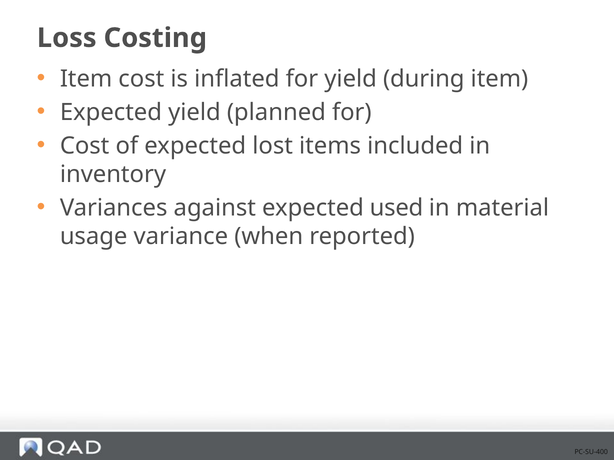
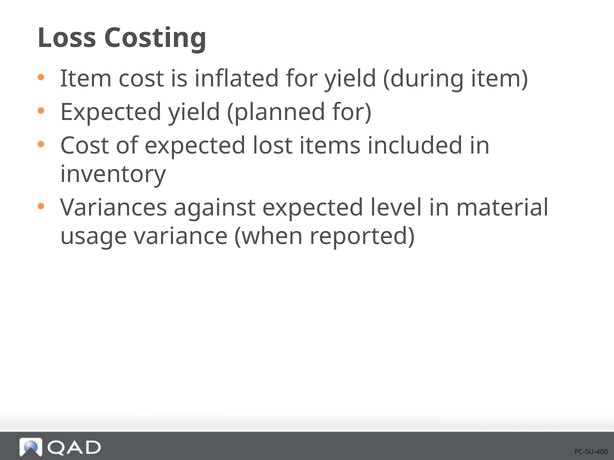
used: used -> level
